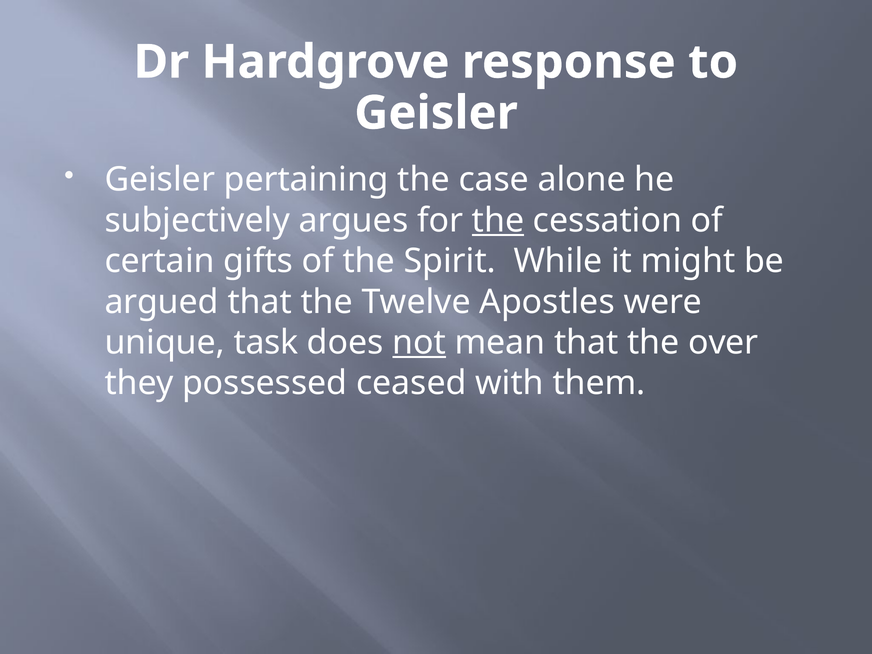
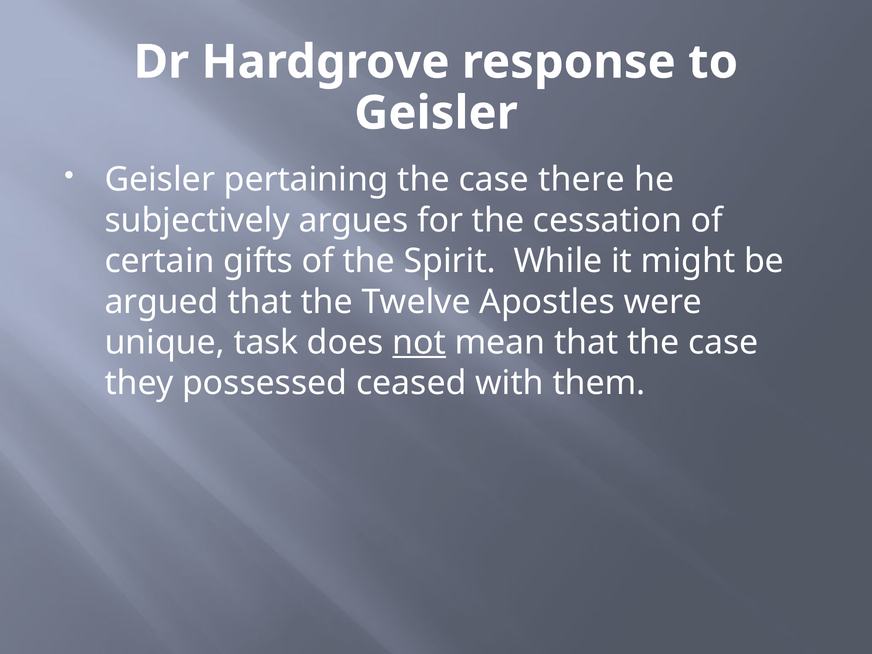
alone: alone -> there
the at (498, 220) underline: present -> none
that the over: over -> case
